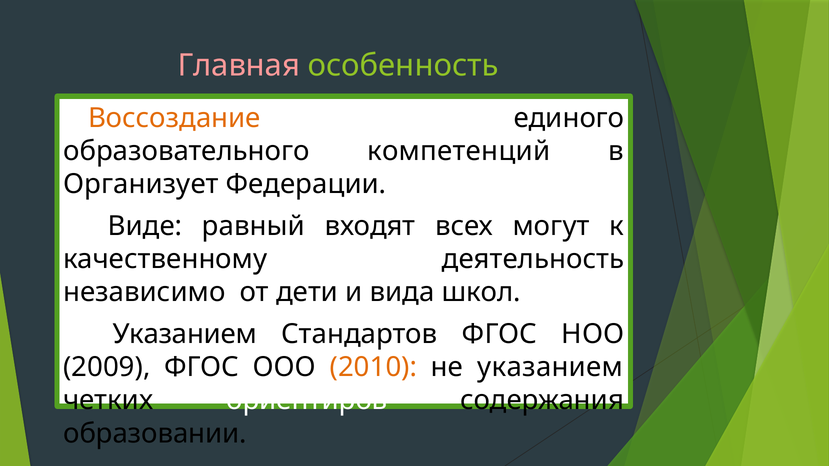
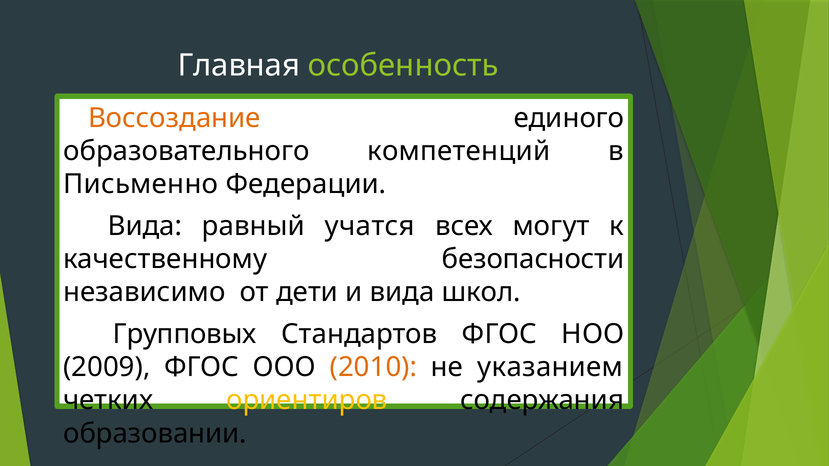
Главная colour: pink -> white
Организует: Организует -> Письменно
Виде at (145, 226): Виде -> Вида
входят: входят -> учатся
деятельность: деятельность -> безопасности
Указанием at (185, 334): Указанием -> Групповых
ориентиров colour: white -> yellow
